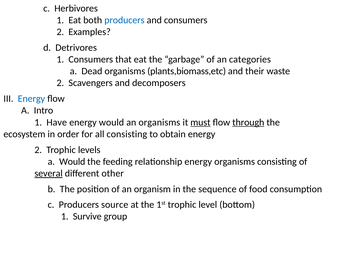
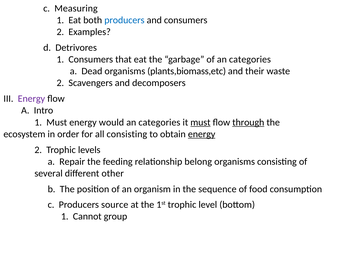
Herbivores: Herbivores -> Measuring
Energy at (31, 99) colour: blue -> purple
1 Have: Have -> Must
organisms at (159, 122): organisms -> categories
energy at (202, 134) underline: none -> present
a Would: Would -> Repair
relationship energy: energy -> belong
several underline: present -> none
Survive: Survive -> Cannot
